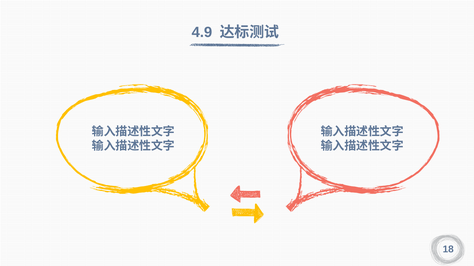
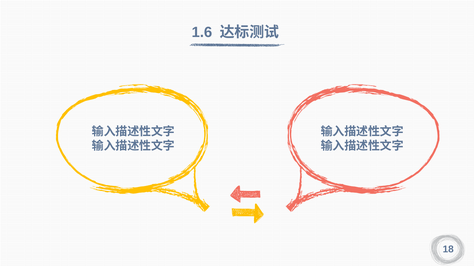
4.9: 4.9 -> 1.6
